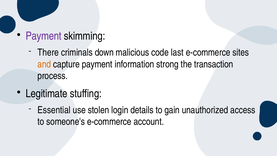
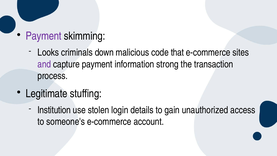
There: There -> Looks
last: last -> that
and colour: orange -> purple
Essential: Essential -> Institution
